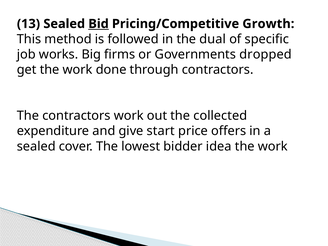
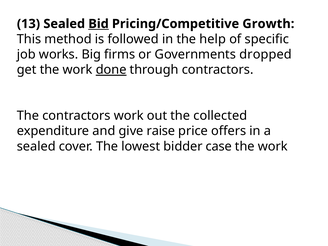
dual: dual -> help
done underline: none -> present
start: start -> raise
idea: idea -> case
